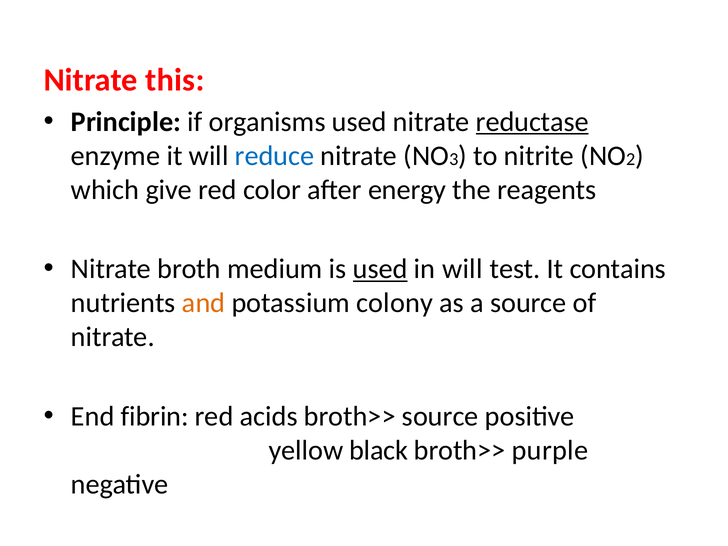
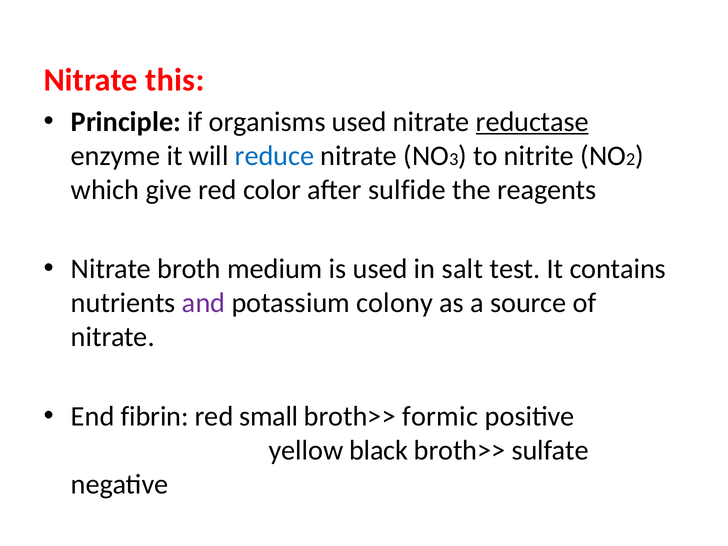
energy: energy -> sulfide
used at (380, 269) underline: present -> none
in will: will -> salt
and colour: orange -> purple
acids: acids -> small
broth>> source: source -> formic
purple: purple -> sulfate
